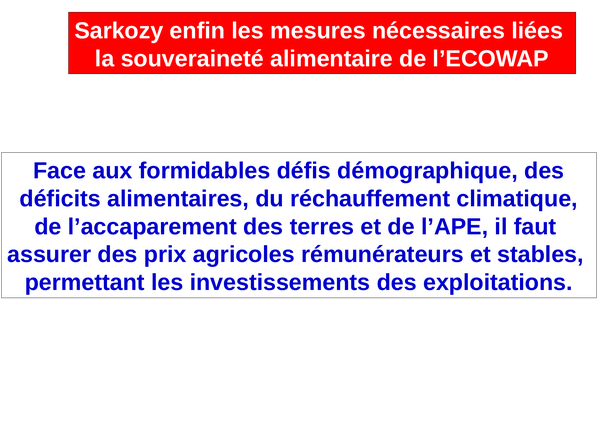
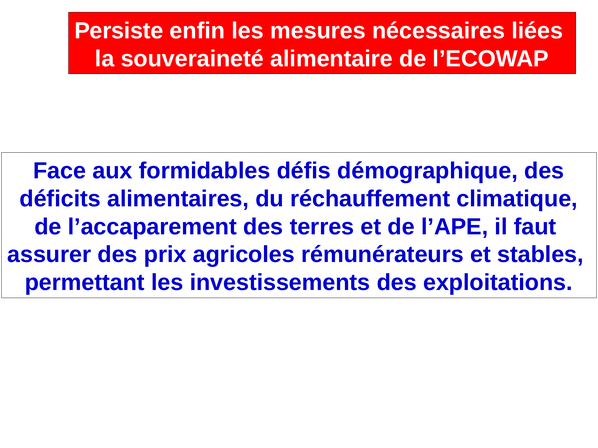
Sarkozy: Sarkozy -> Persiste
